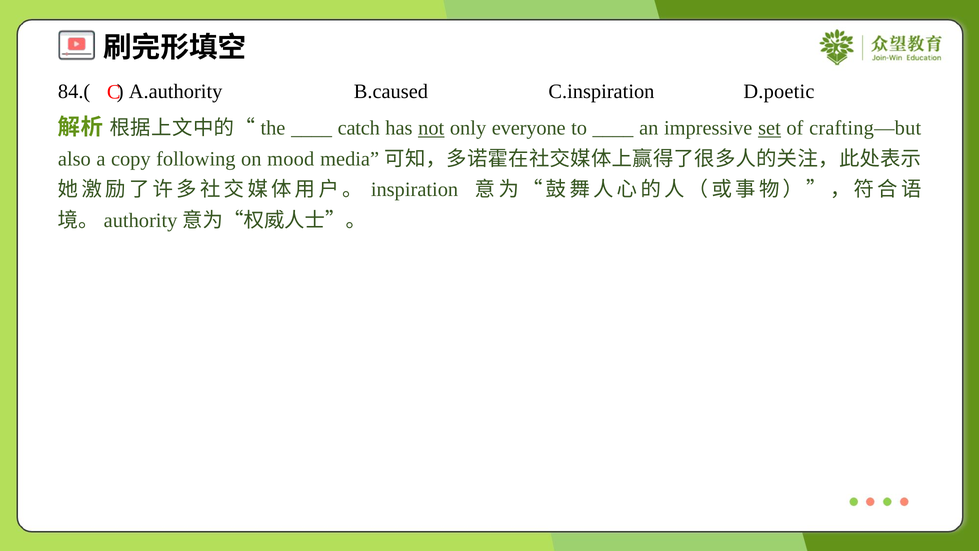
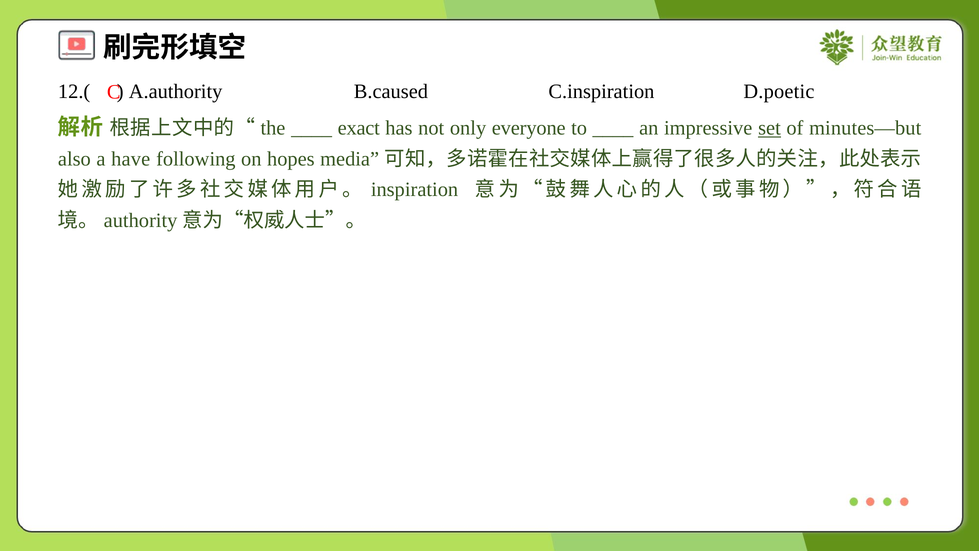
84.(: 84.( -> 12.(
catch: catch -> exact
not underline: present -> none
crafting—but: crafting—but -> minutes—but
copy: copy -> have
mood: mood -> hopes
